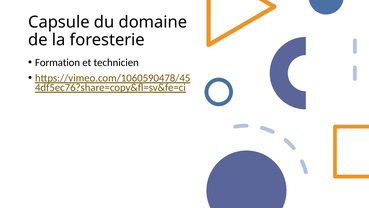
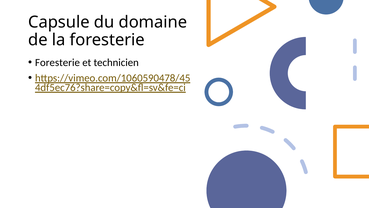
Formation at (58, 62): Formation -> Foresterie
